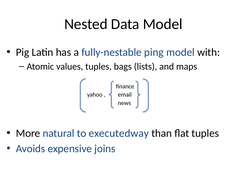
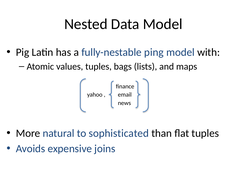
executedway: executedway -> sophisticated
